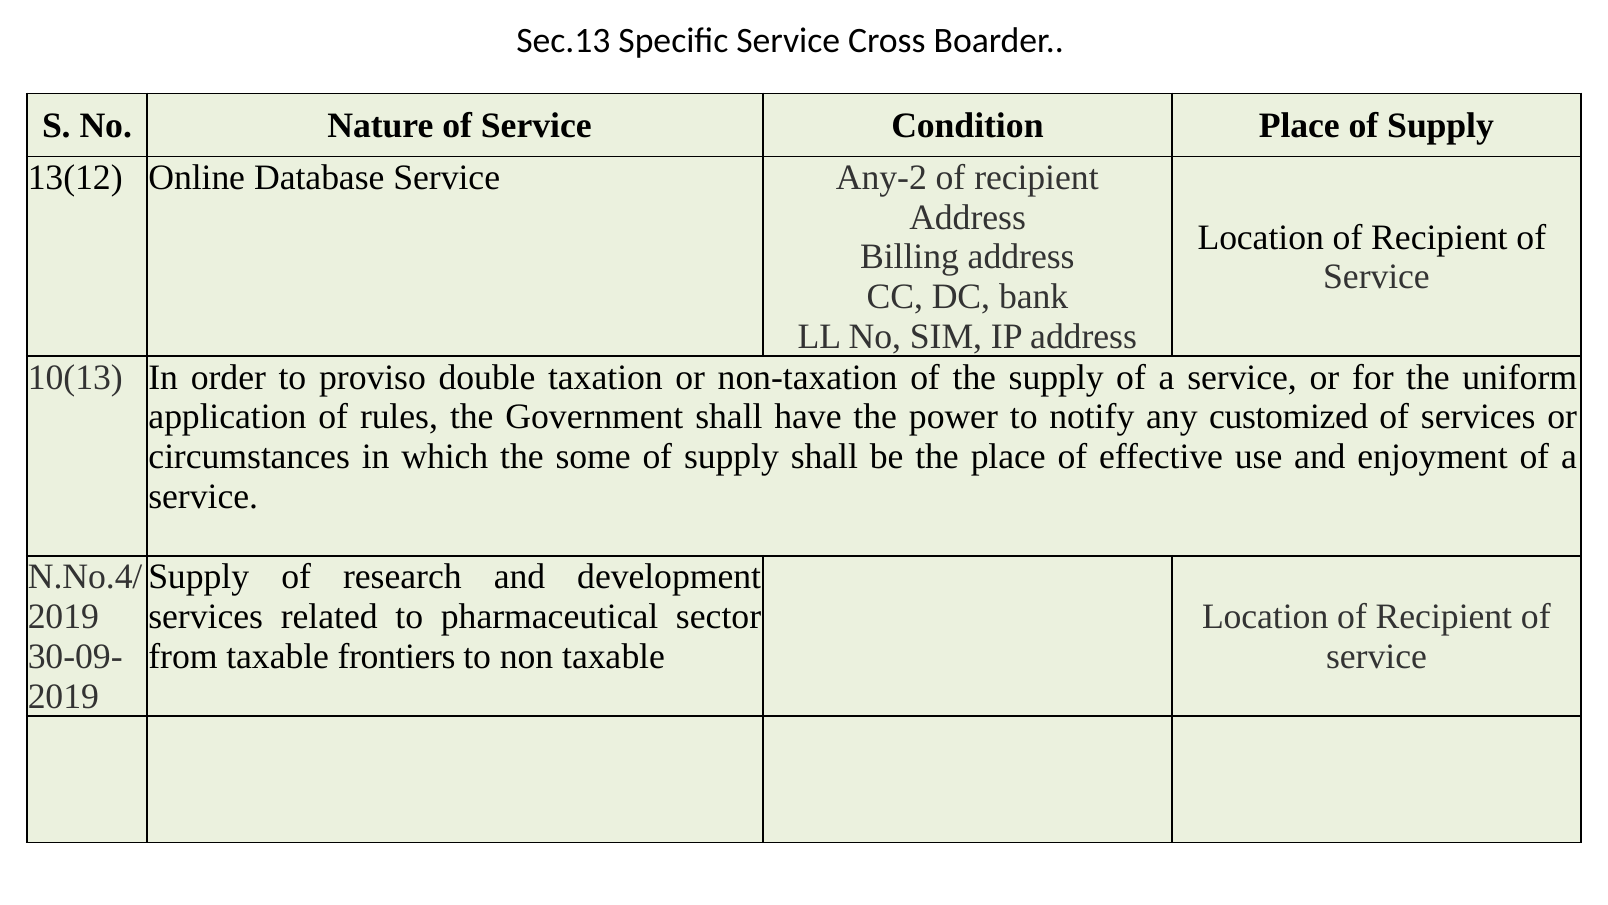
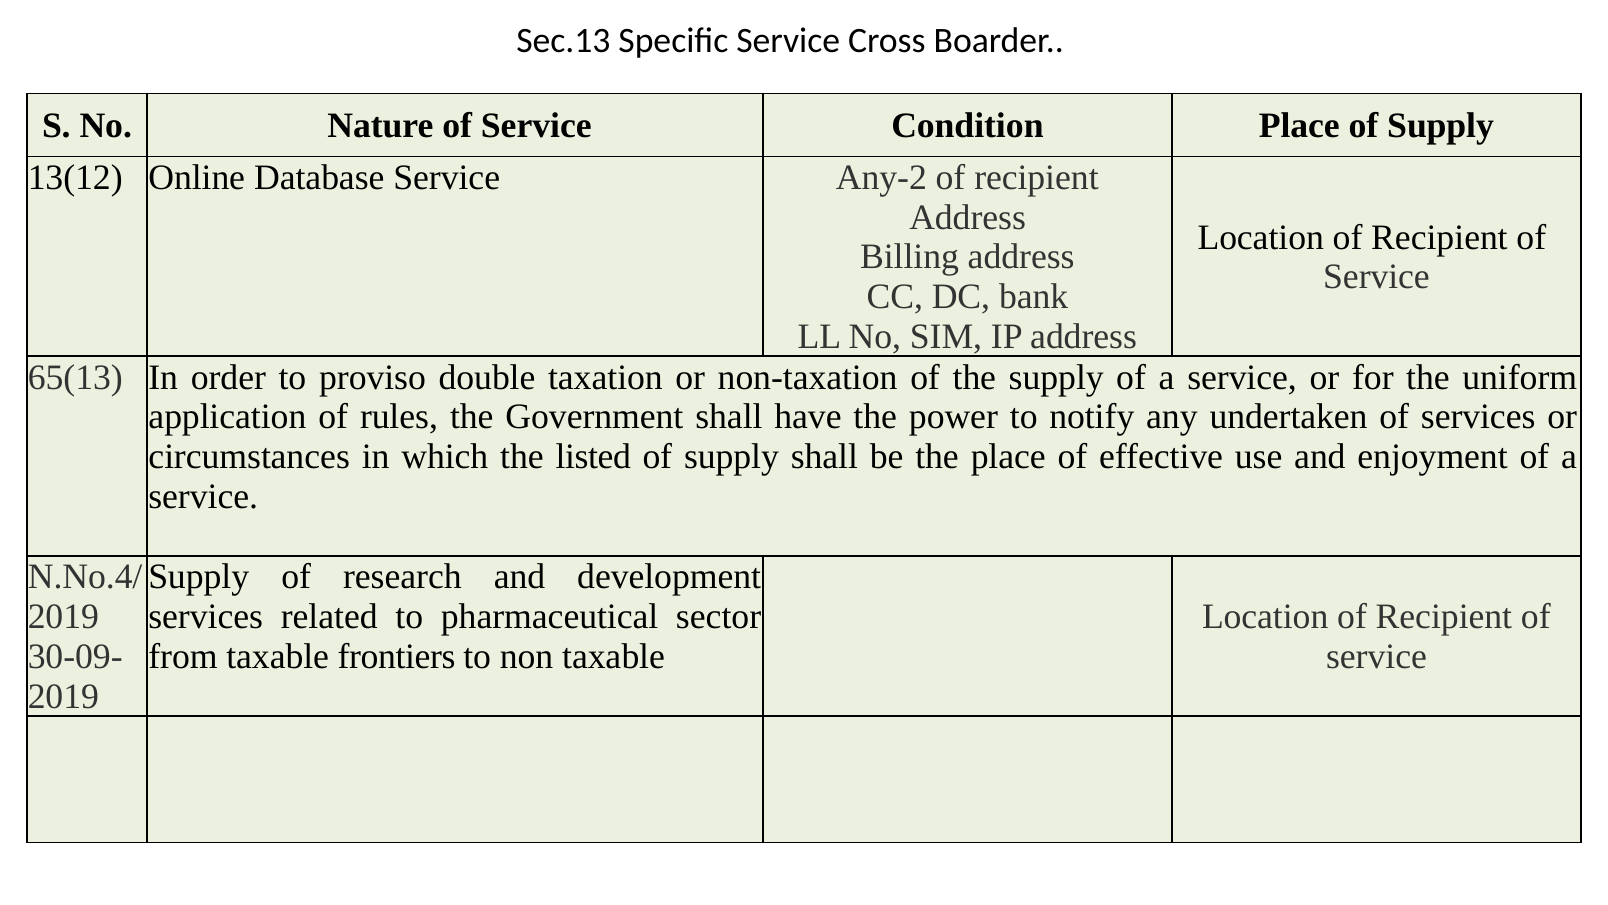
10(13: 10(13 -> 65(13
customized: customized -> undertaken
some: some -> listed
